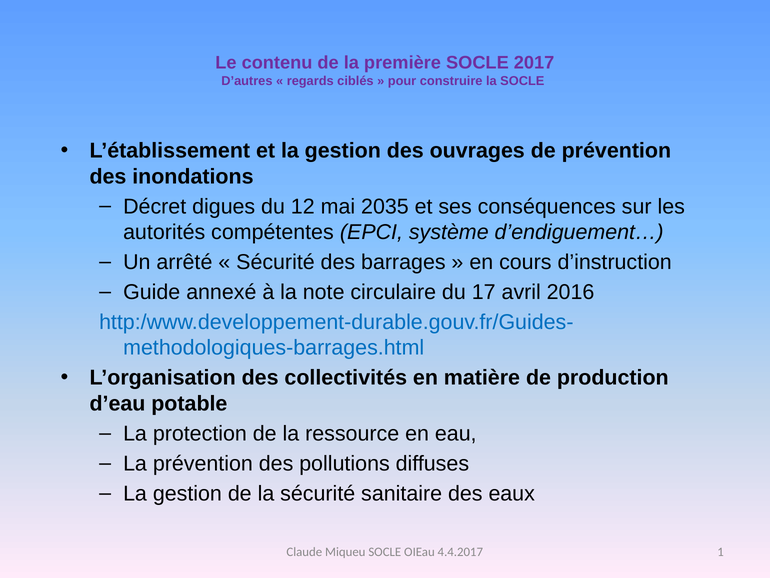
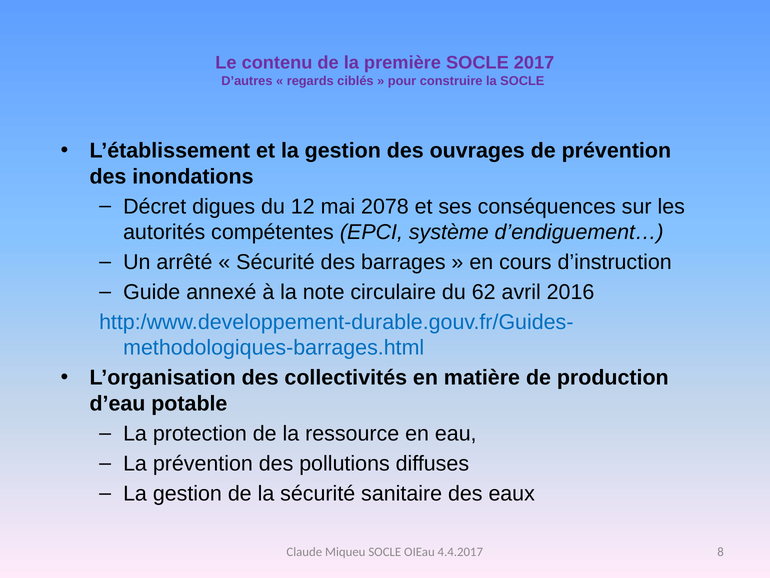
2035: 2035 -> 2078
17: 17 -> 62
1: 1 -> 8
